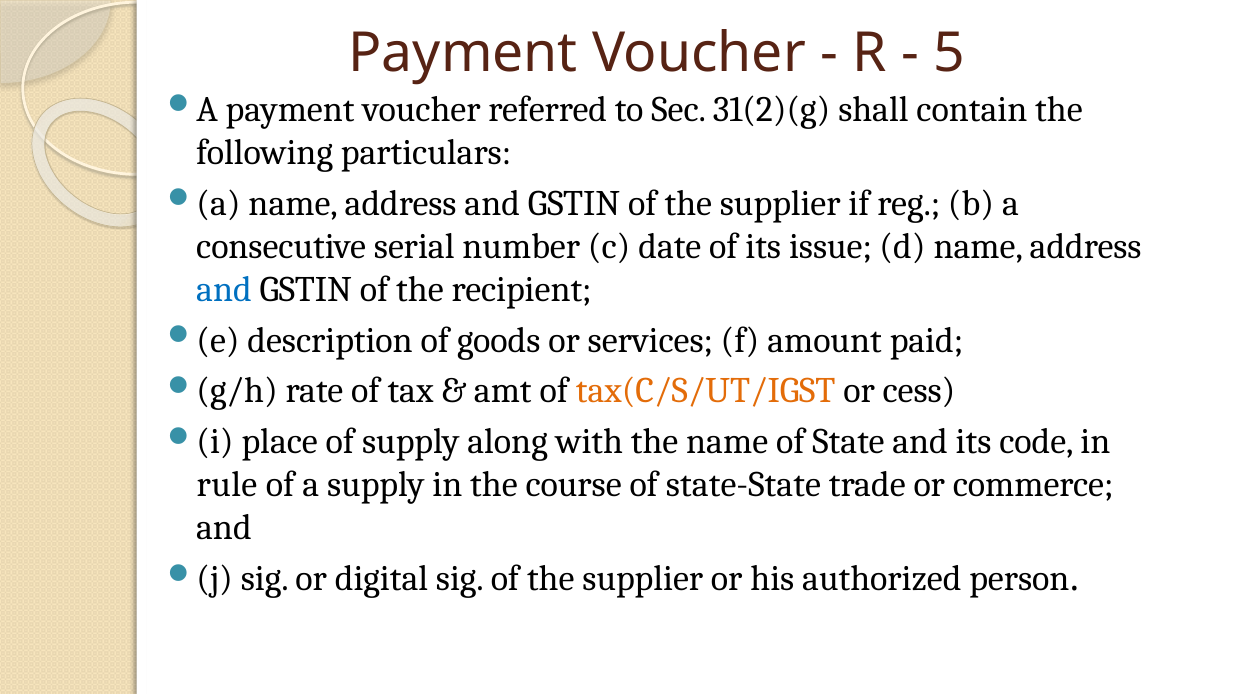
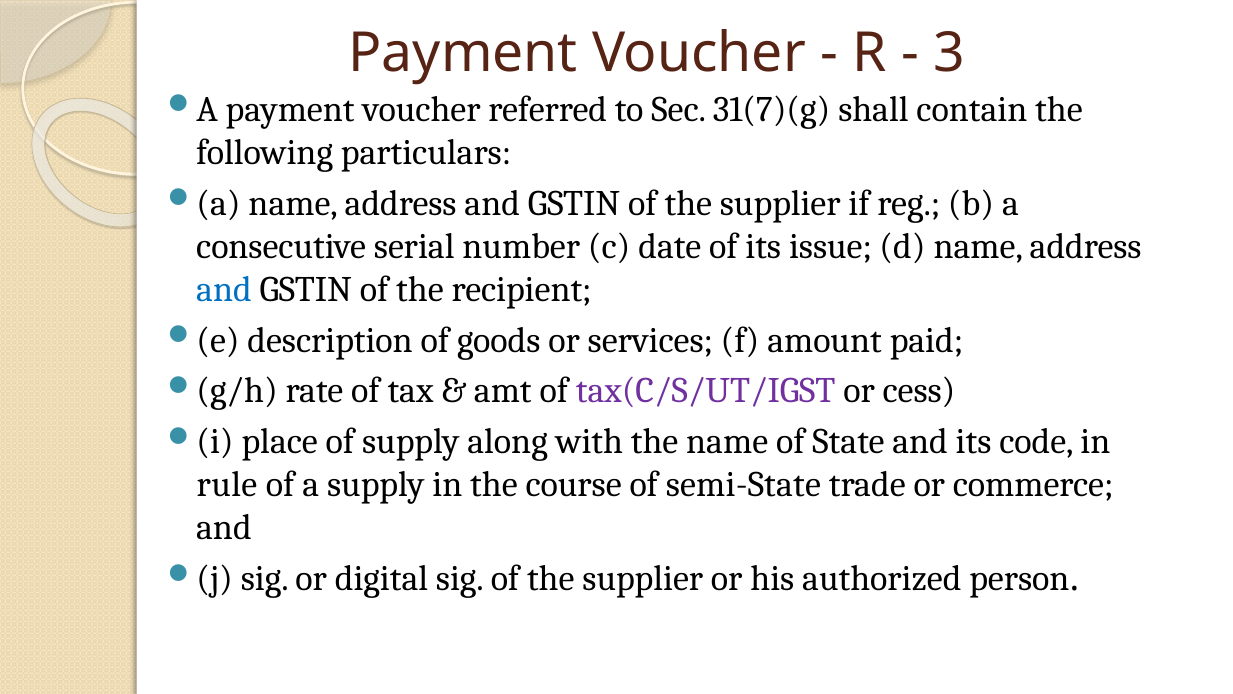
5: 5 -> 3
31(2)(g: 31(2)(g -> 31(7)(g
tax(C/S/UT/IGST colour: orange -> purple
state-State: state-State -> semi-State
